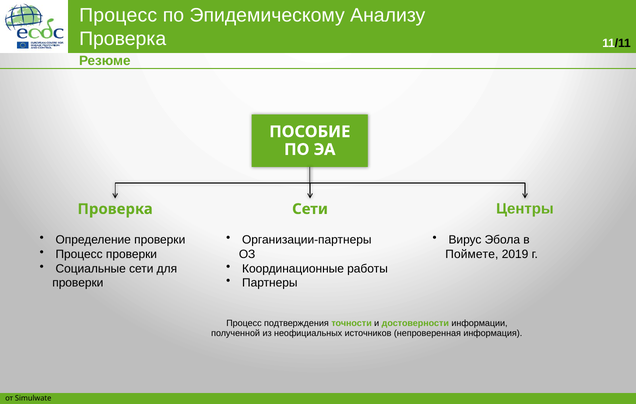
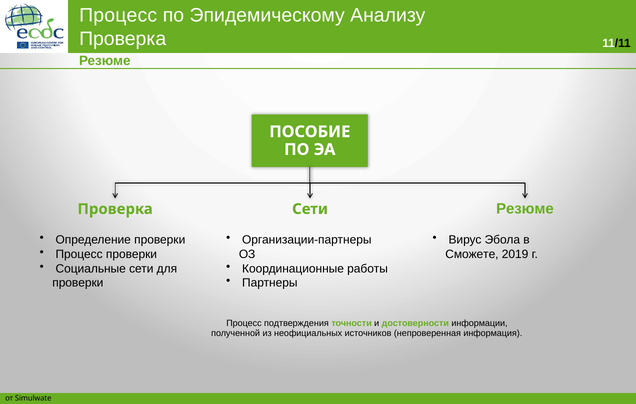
Проверка Центры: Центры -> Резюме
Поймете: Поймете -> Сможете
